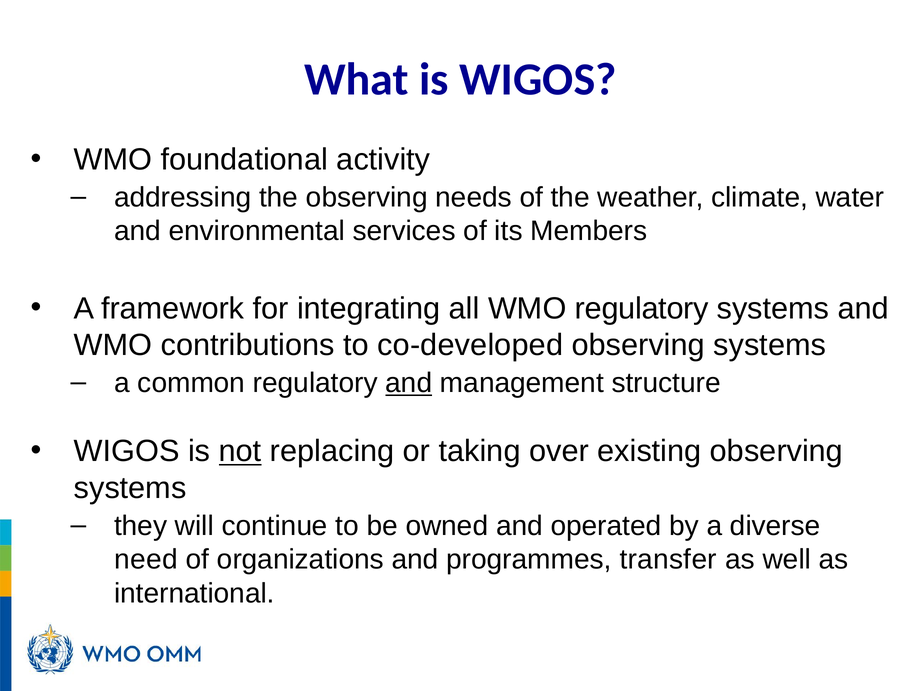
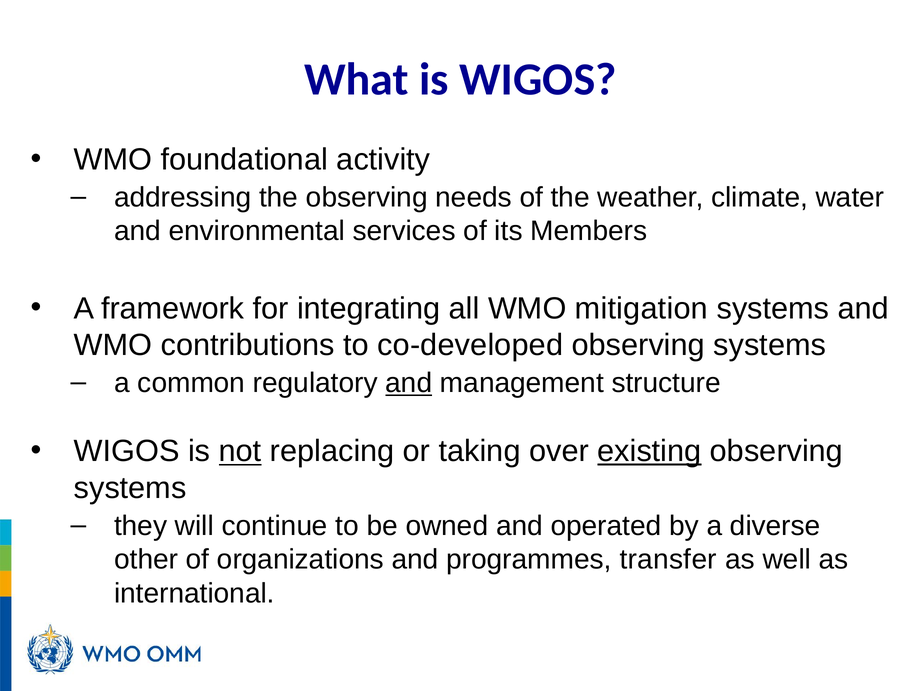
WMO regulatory: regulatory -> mitigation
existing underline: none -> present
need: need -> other
